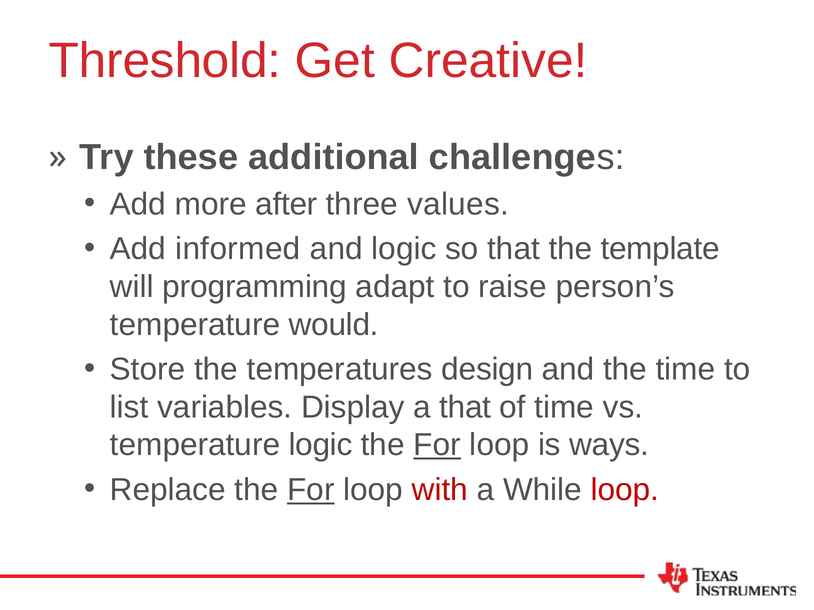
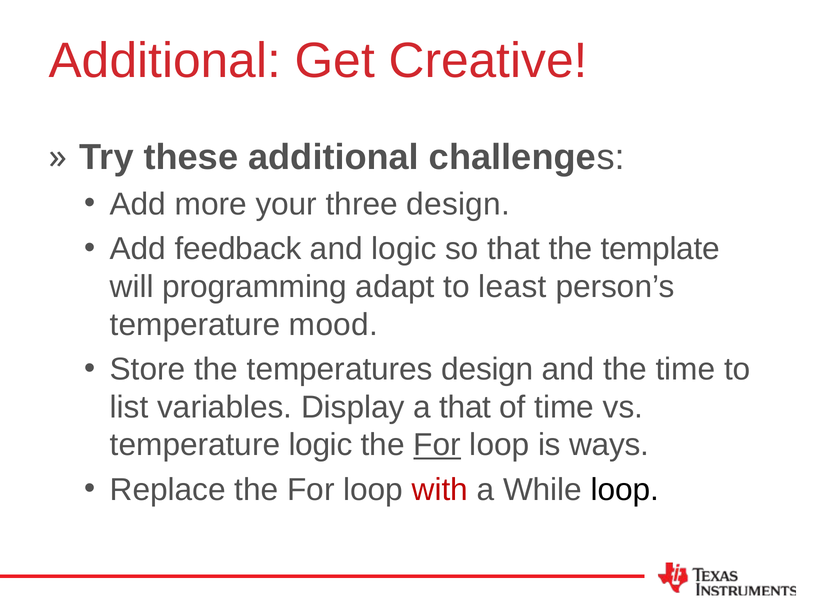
Threshold at (165, 61): Threshold -> Additional
after: after -> your
three values: values -> design
informed: informed -> feedback
raise: raise -> least
would: would -> mood
For at (311, 490) underline: present -> none
loop at (625, 490) colour: red -> black
